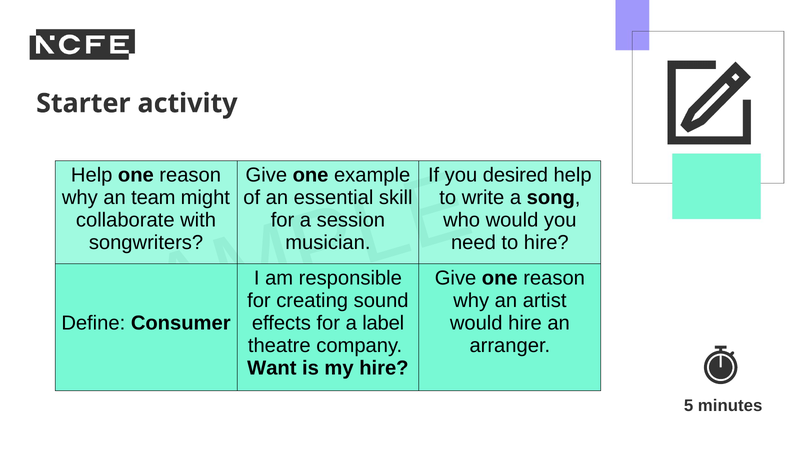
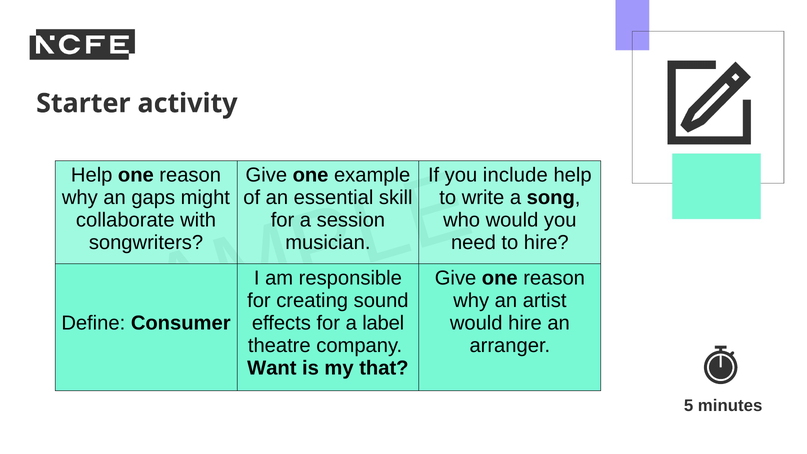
desired: desired -> include
team: team -> gaps
my hire: hire -> that
